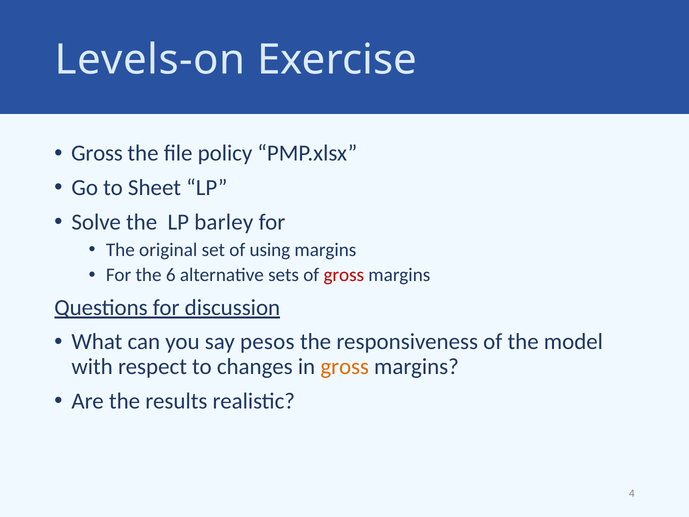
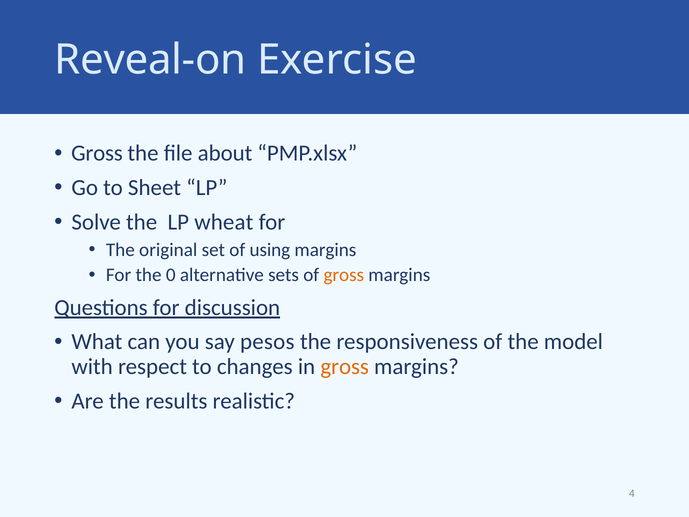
Levels-on: Levels-on -> Reveal-on
policy: policy -> about
barley: barley -> wheat
6: 6 -> 0
gross at (344, 275) colour: red -> orange
